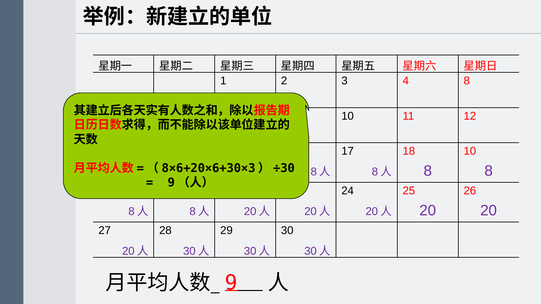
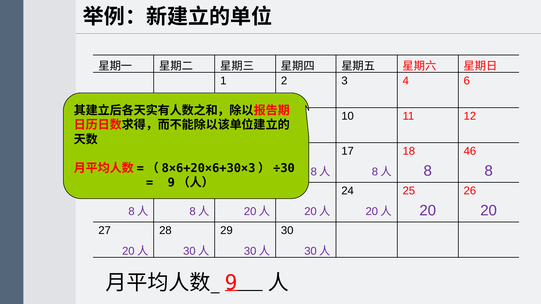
4 8: 8 -> 6
18 10: 10 -> 46
